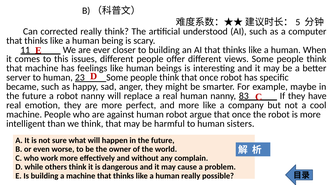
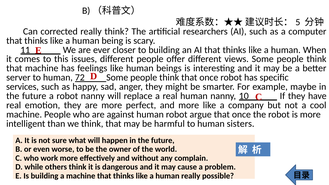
understood: understood -> researchers
23: 23 -> 72
became: became -> services
83: 83 -> 10
